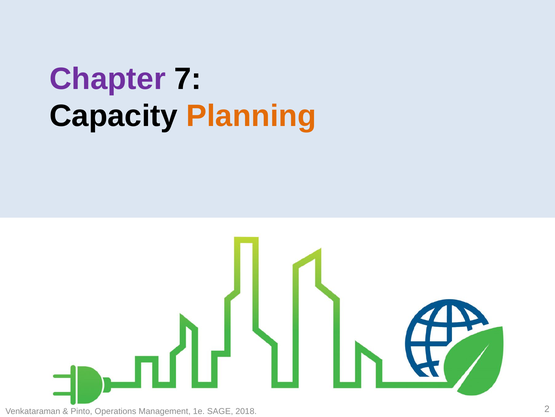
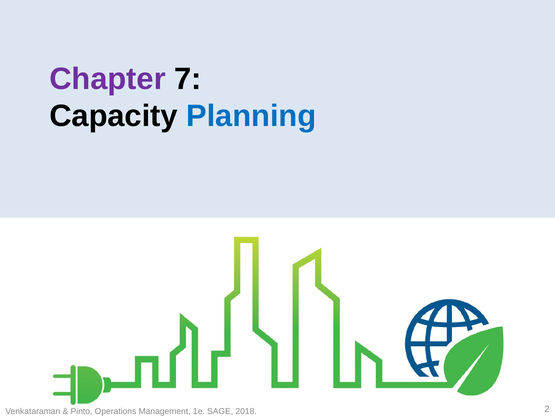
Planning colour: orange -> blue
